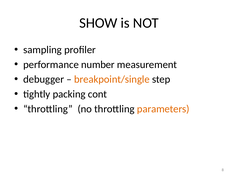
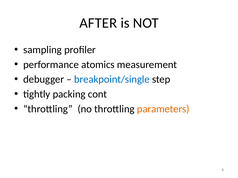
SHOW: SHOW -> AFTER
number: number -> atomics
breakpoint/single colour: orange -> blue
